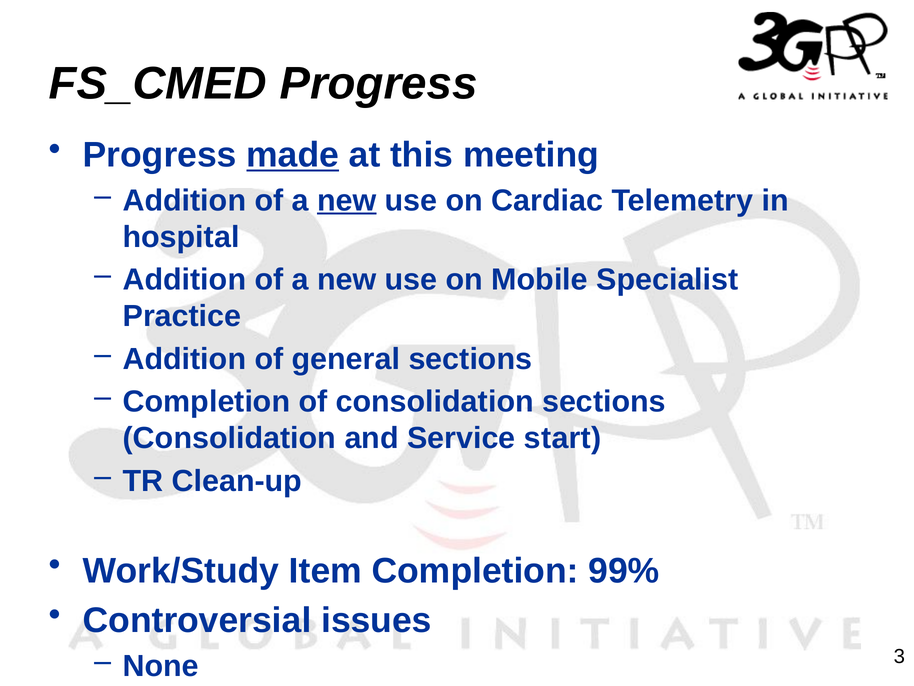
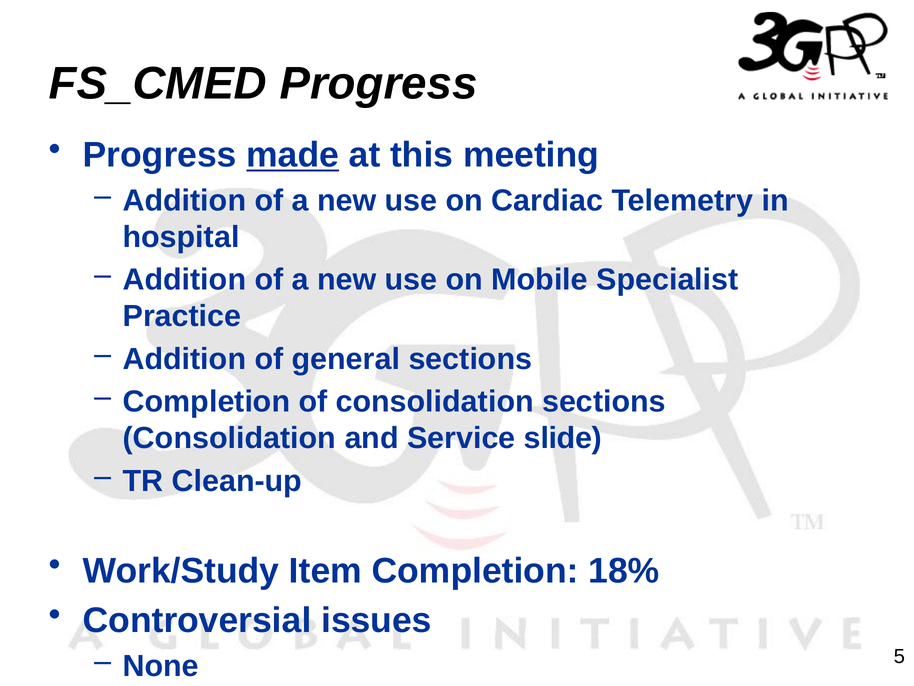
new at (347, 200) underline: present -> none
start: start -> slide
99%: 99% -> 18%
3: 3 -> 5
